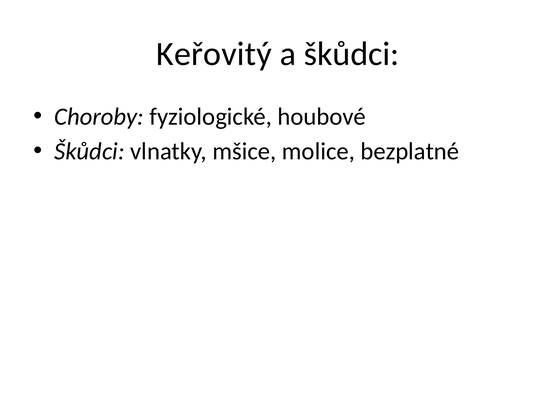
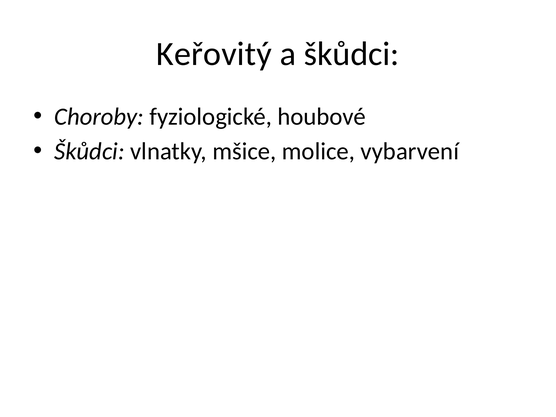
bezplatné: bezplatné -> vybarvení
